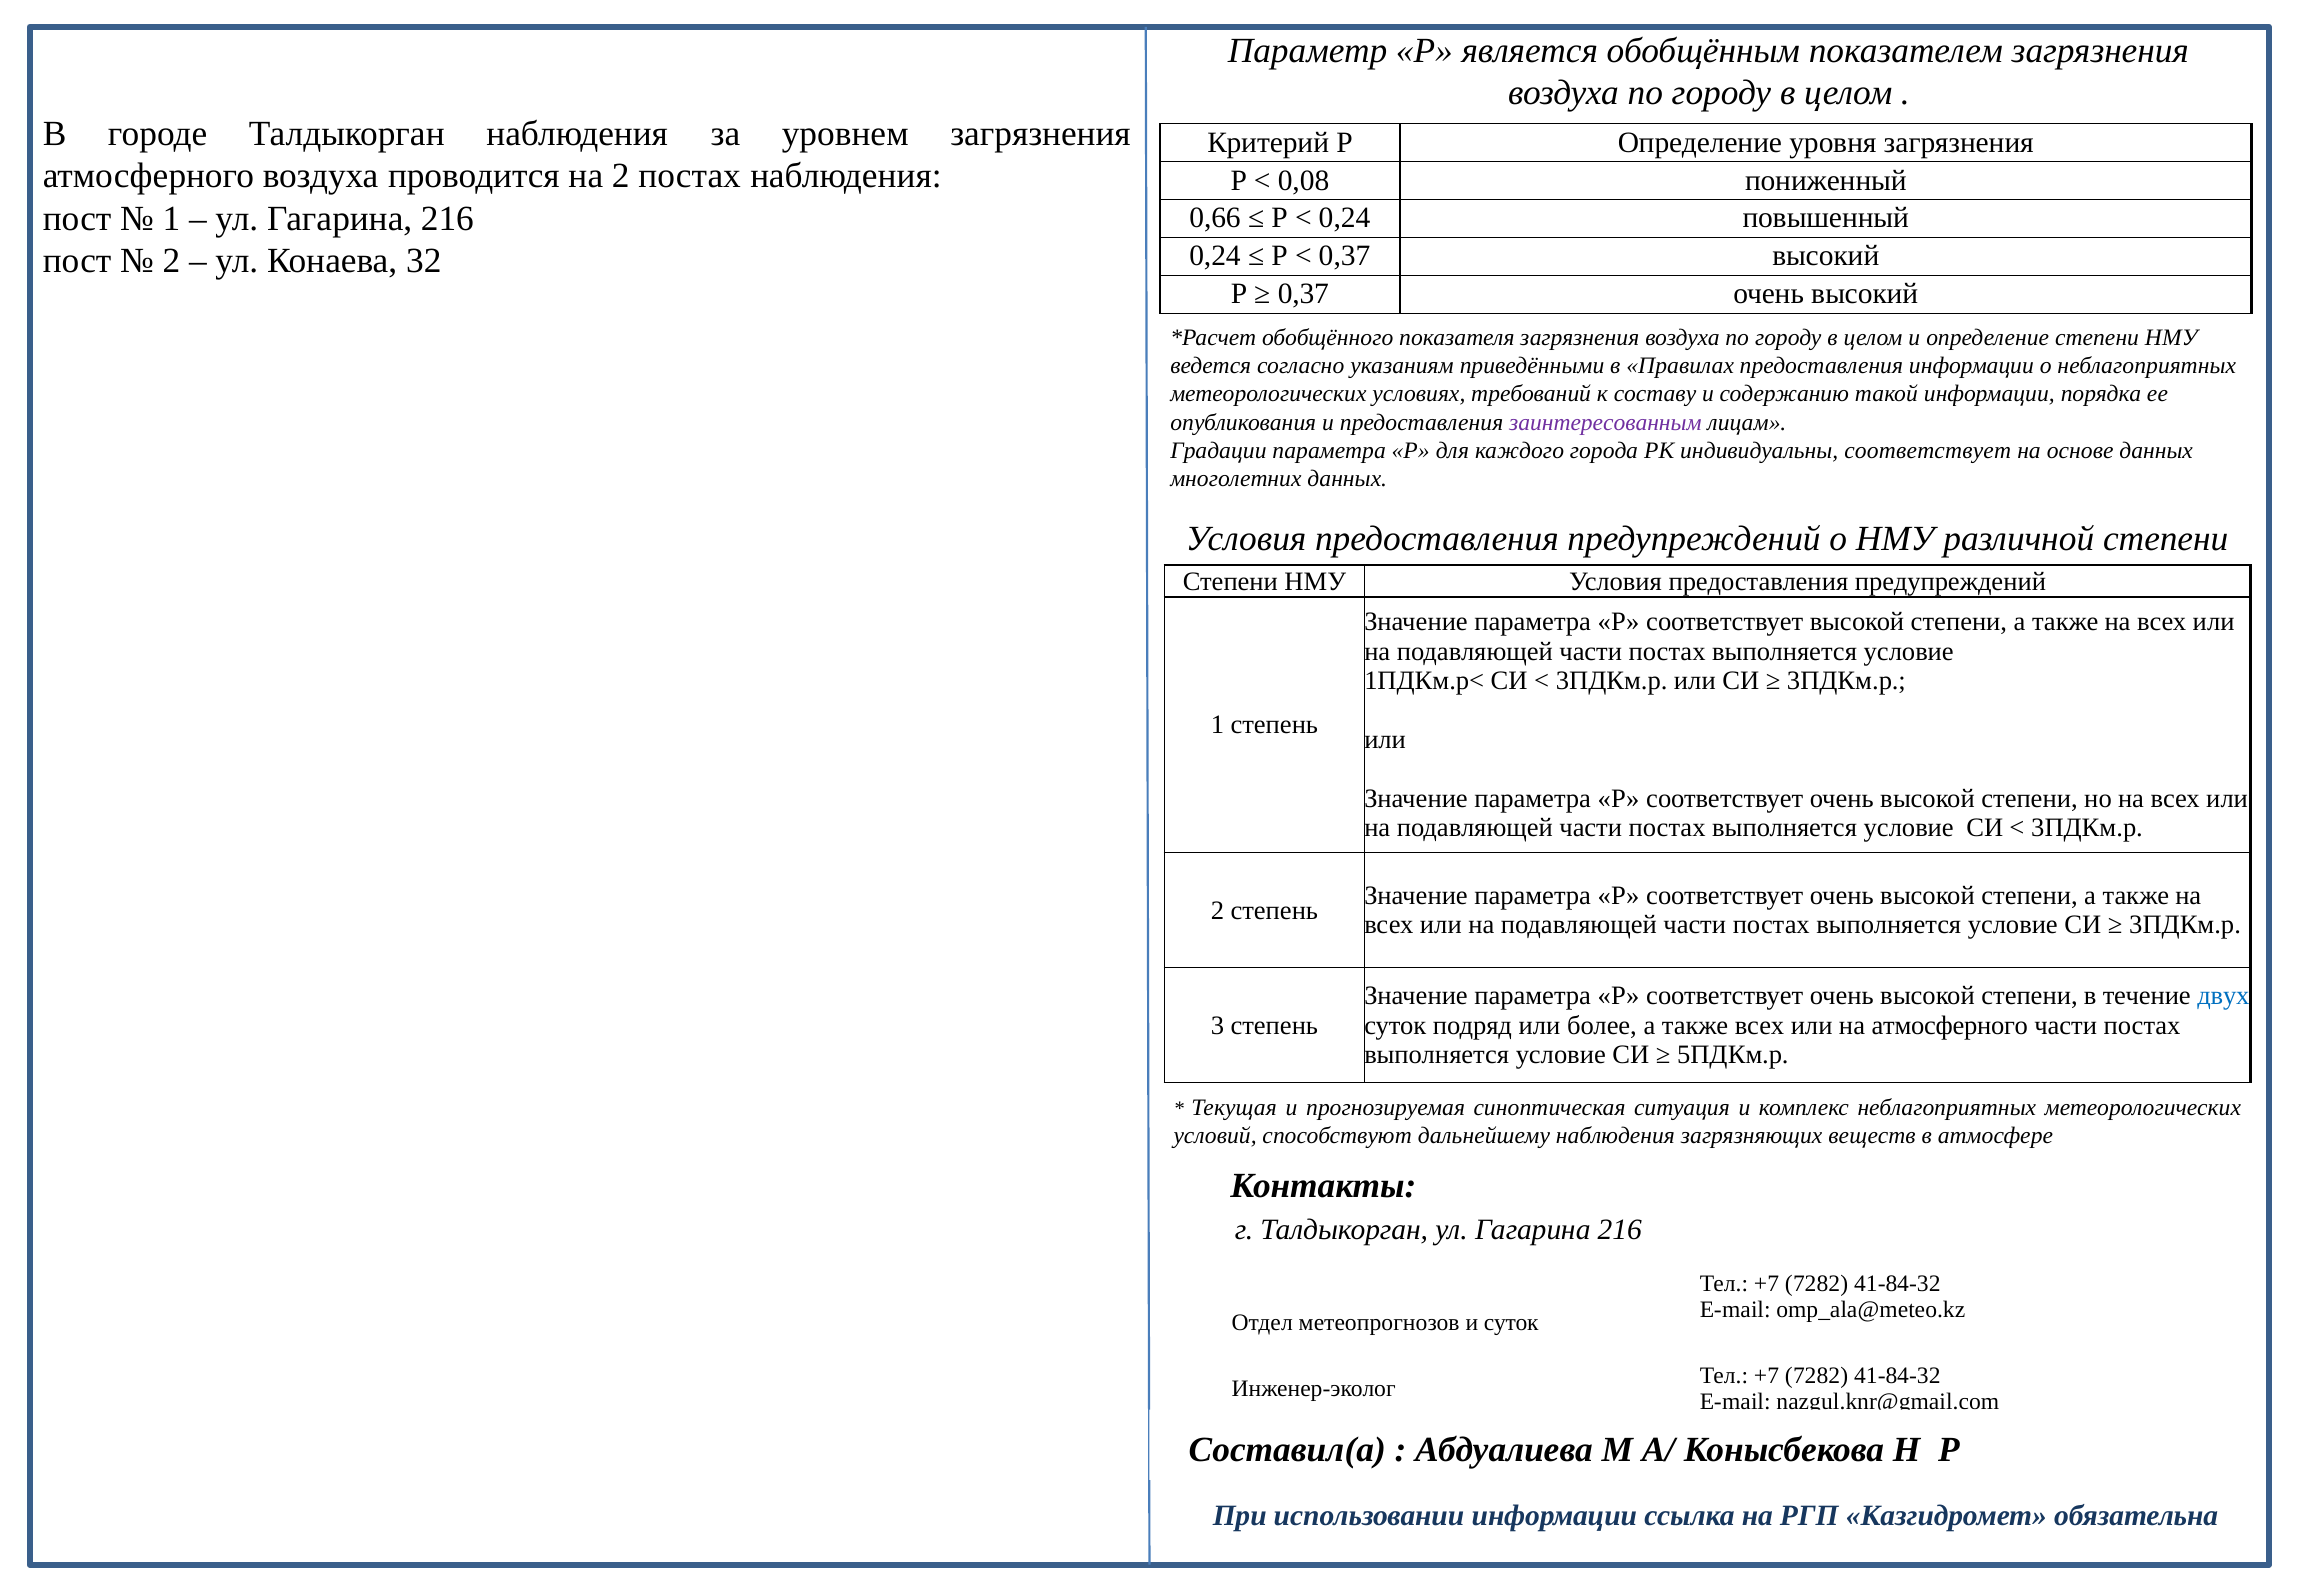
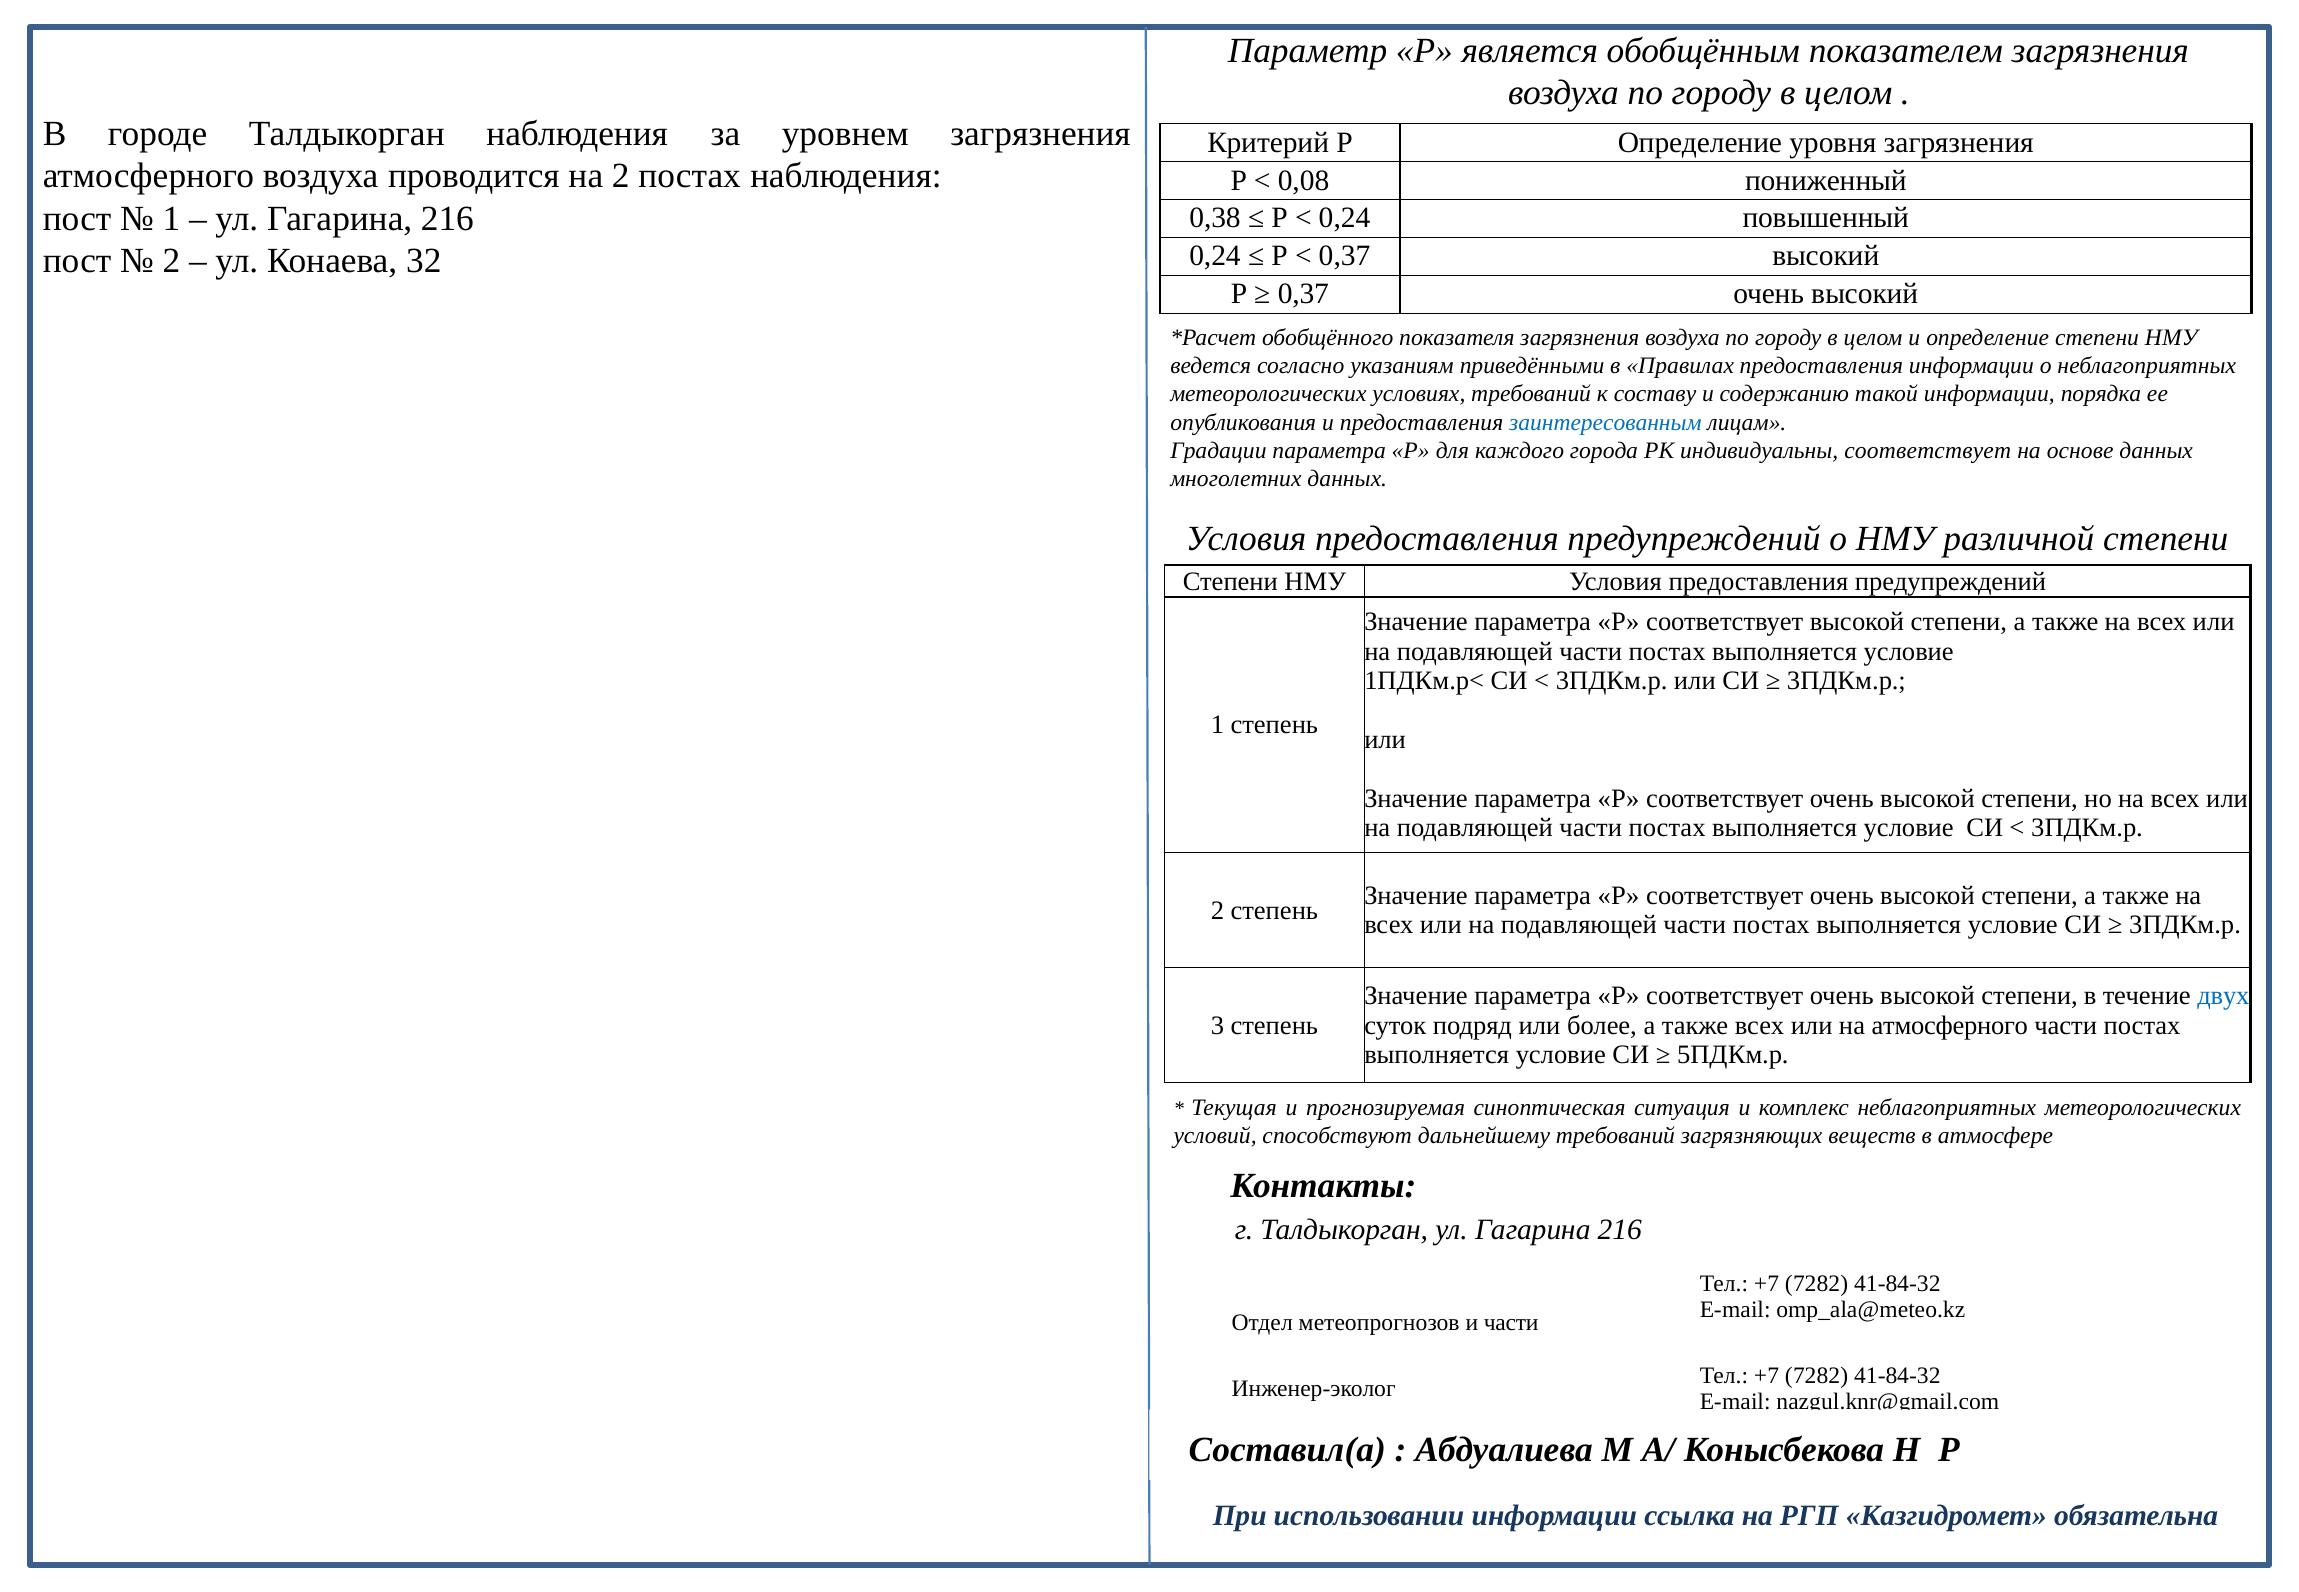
0,66: 0,66 -> 0,38
заинтересованным colour: purple -> blue
дальнейшему наблюдения: наблюдения -> требований
и суток: суток -> части
